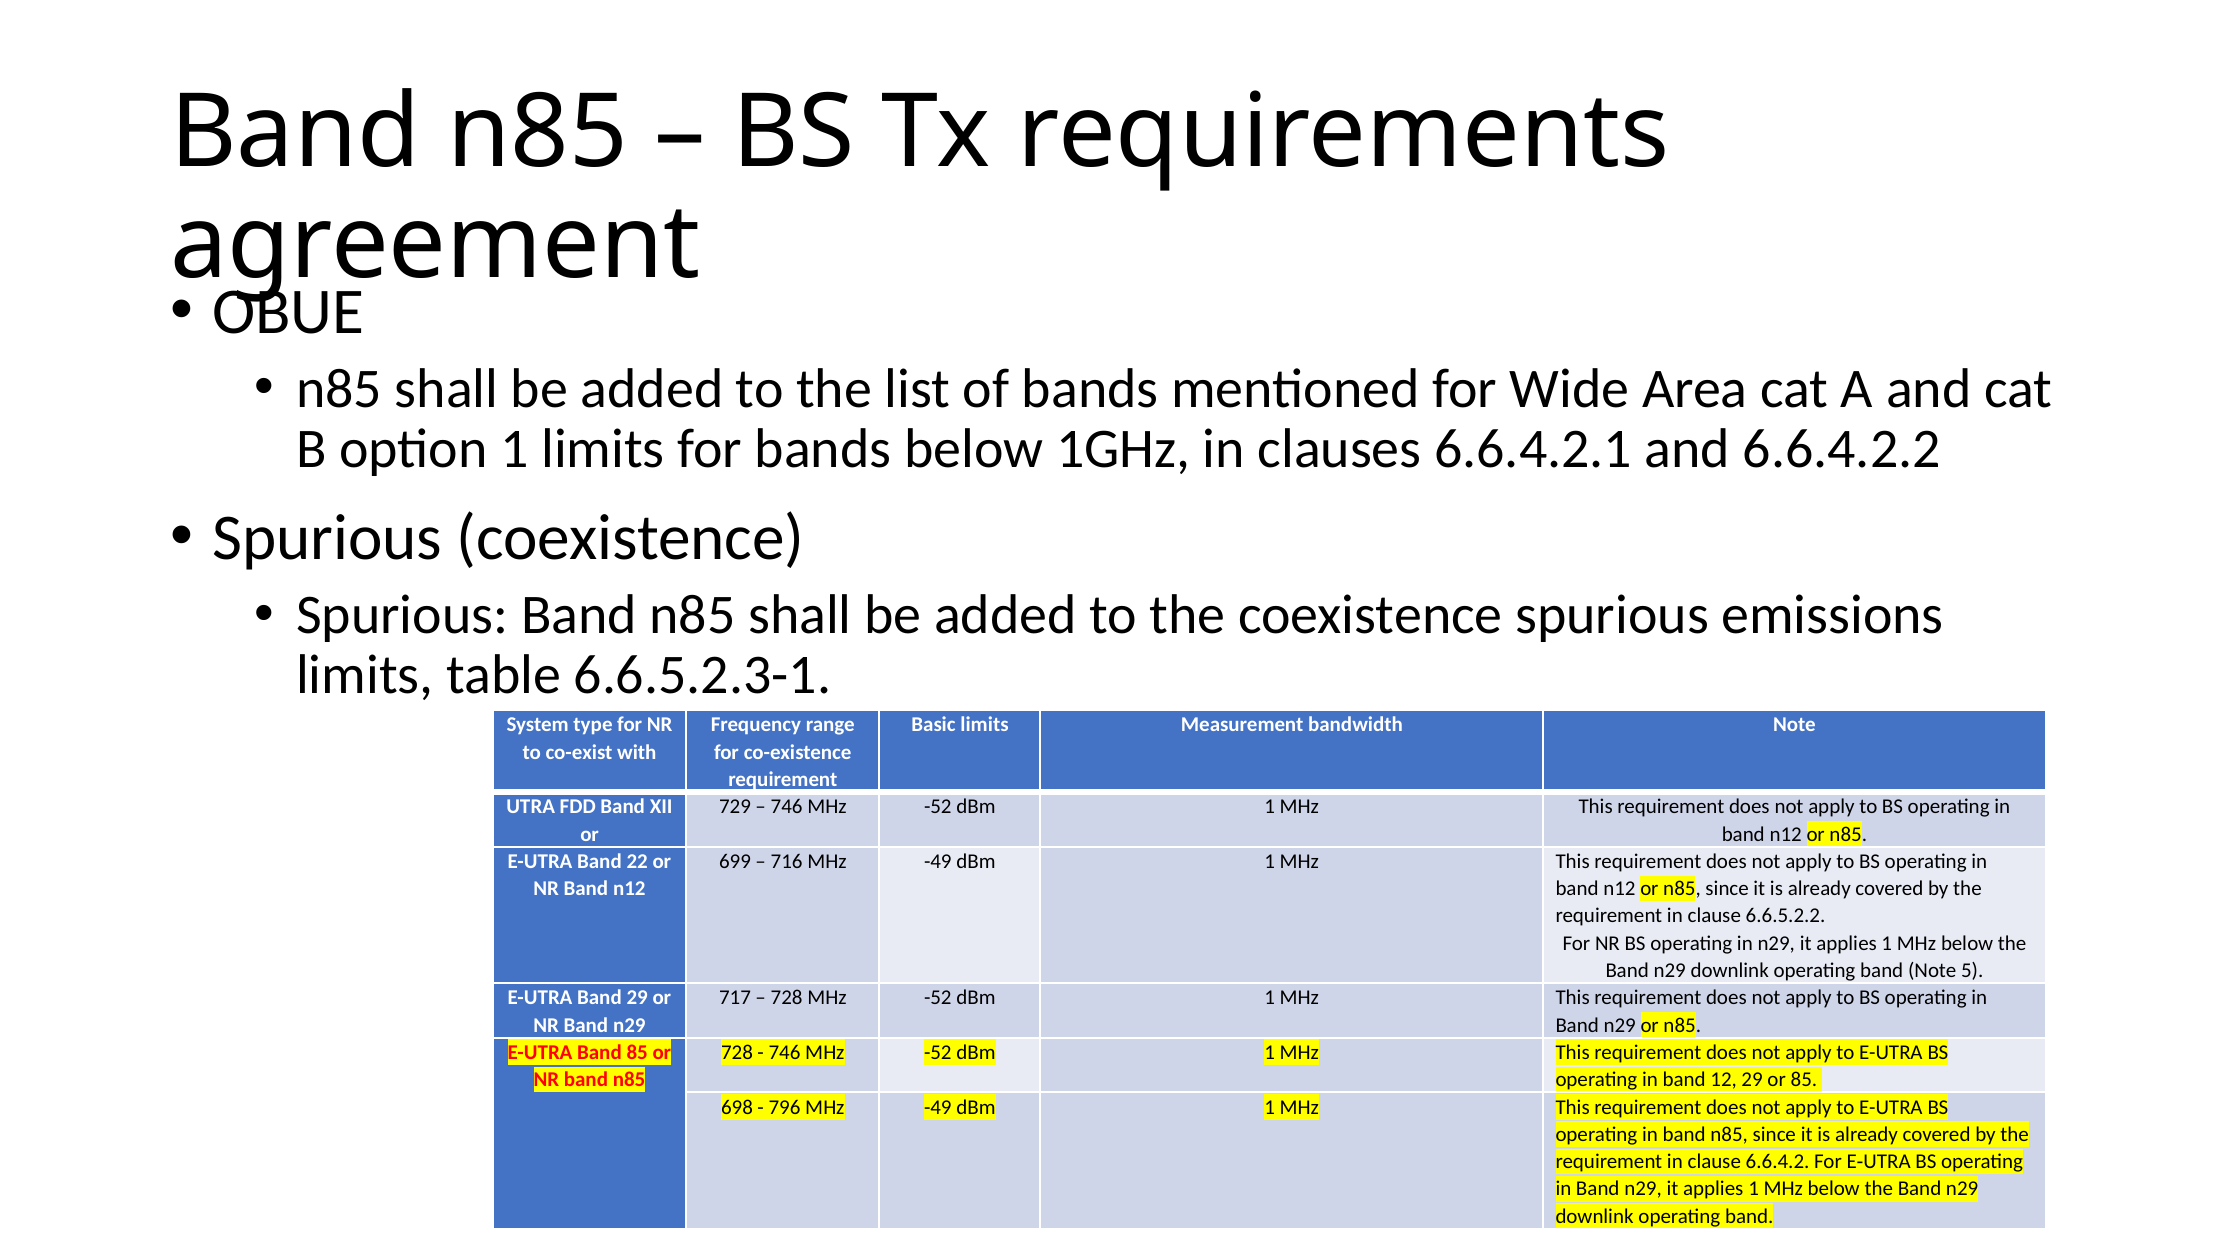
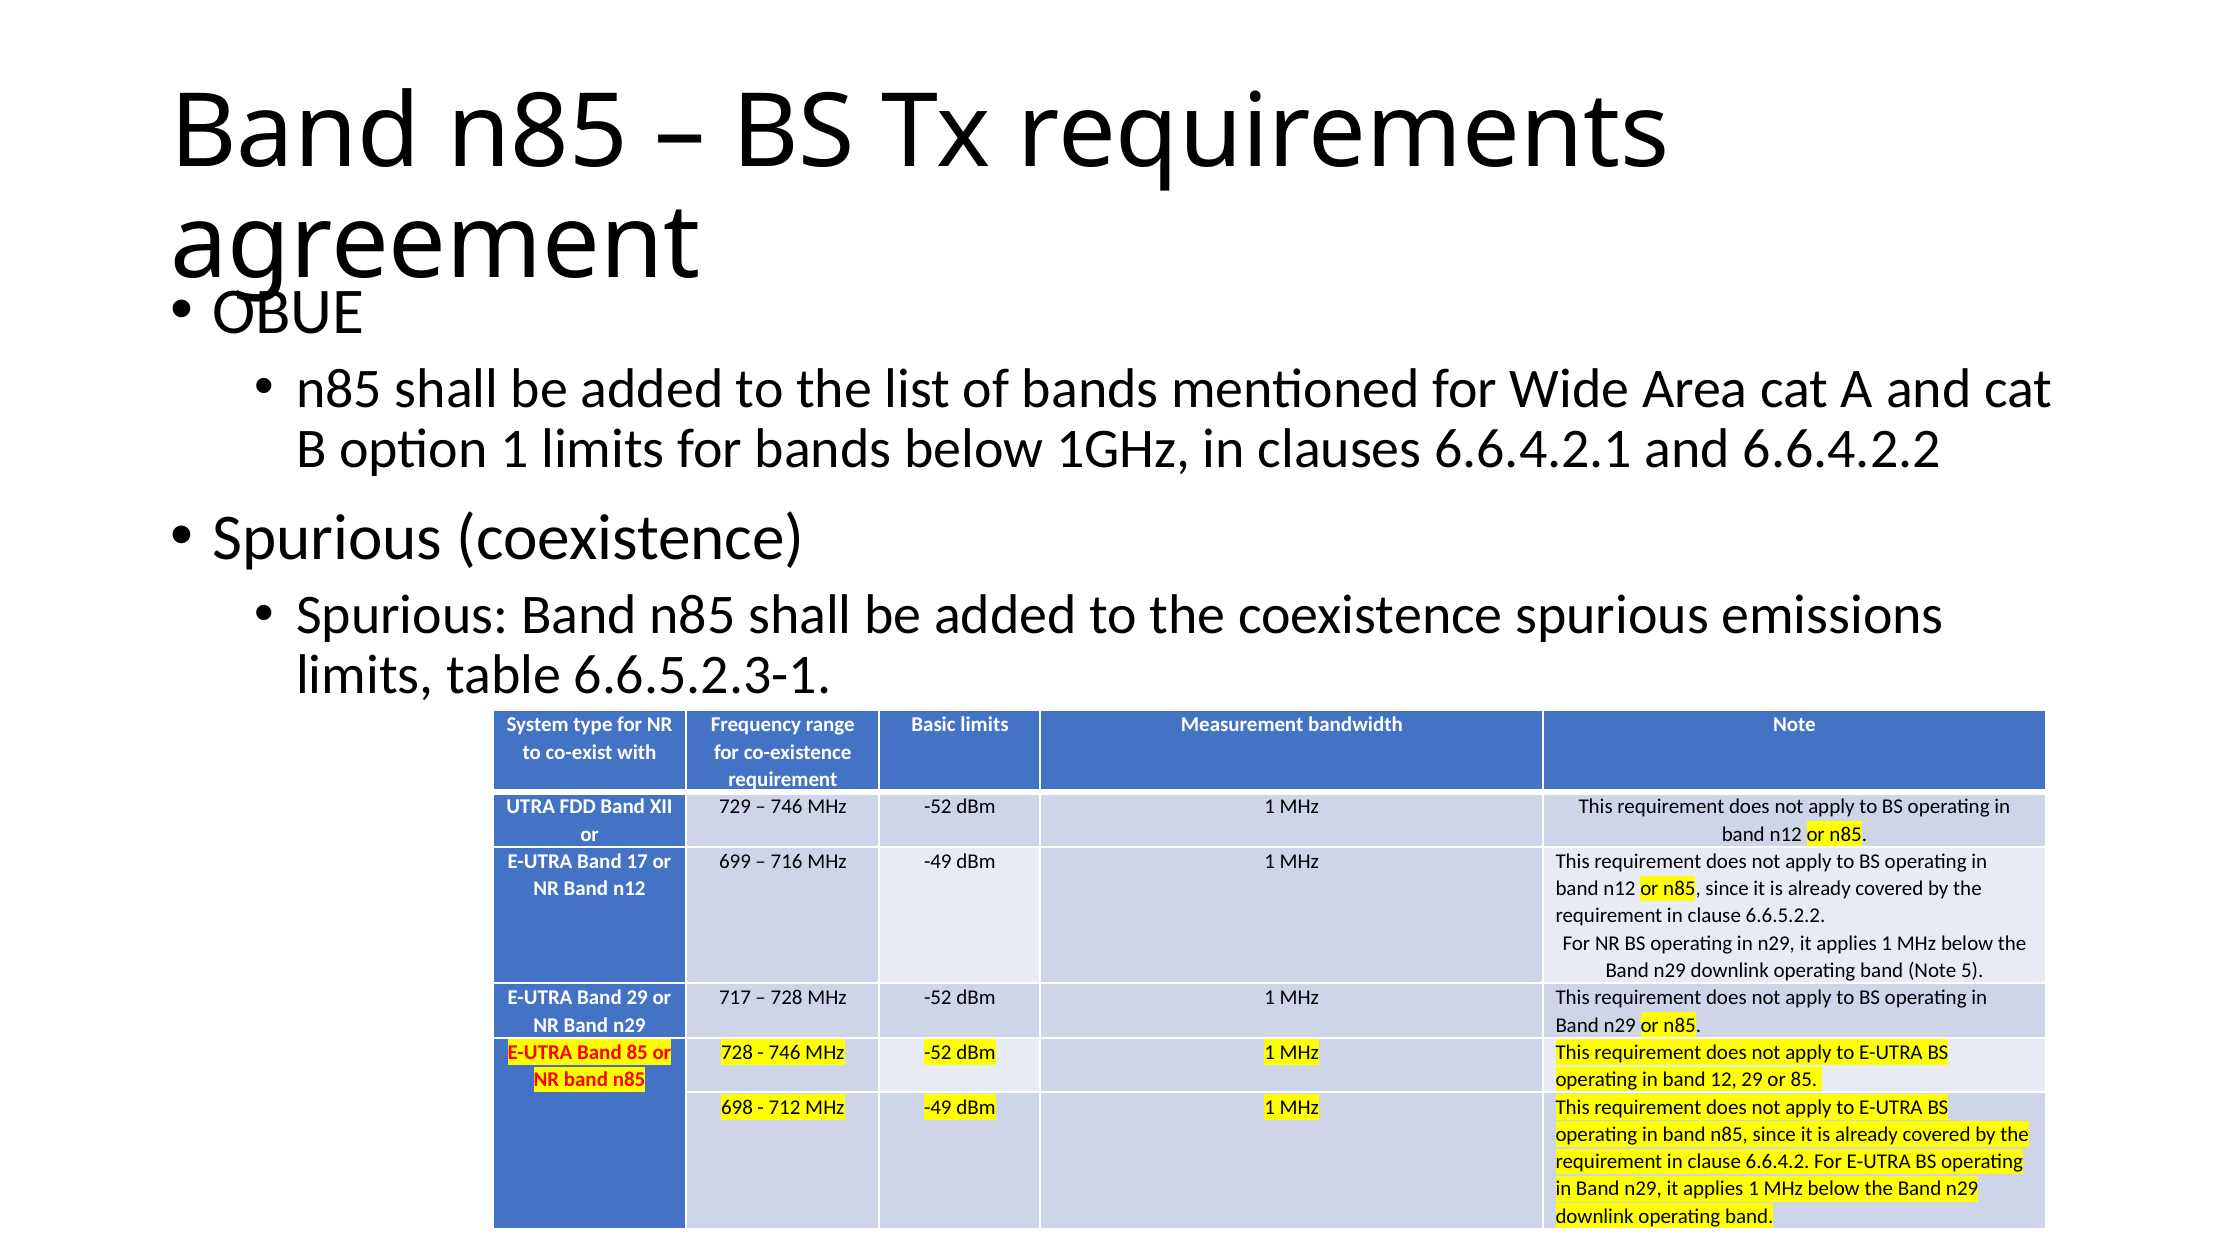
22: 22 -> 17
796: 796 -> 712
